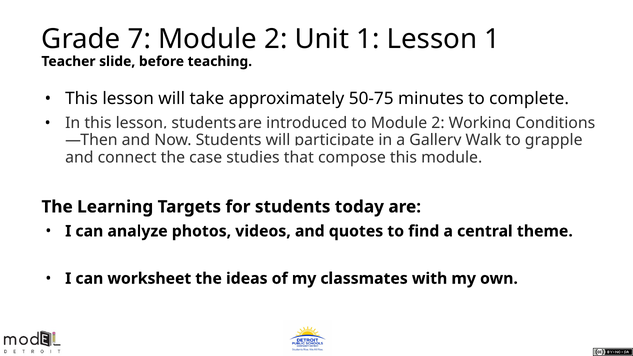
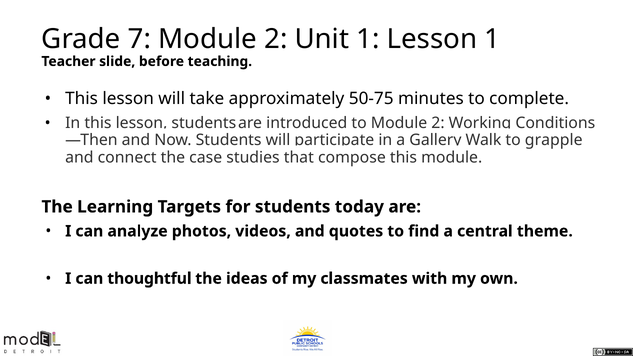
worksheet: worksheet -> thoughtful
